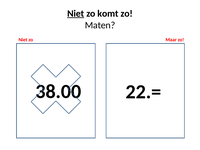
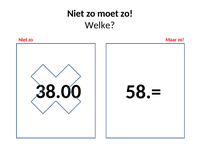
Niet at (76, 14) underline: present -> none
komt: komt -> moet
Maten: Maten -> Welke
22.=: 22.= -> 58.=
